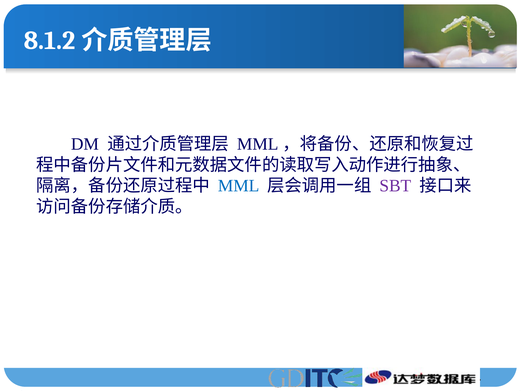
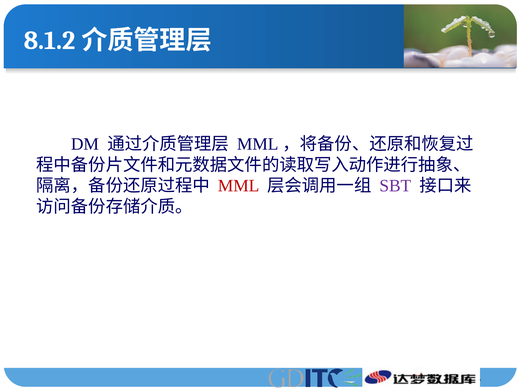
MML colour: blue -> red
